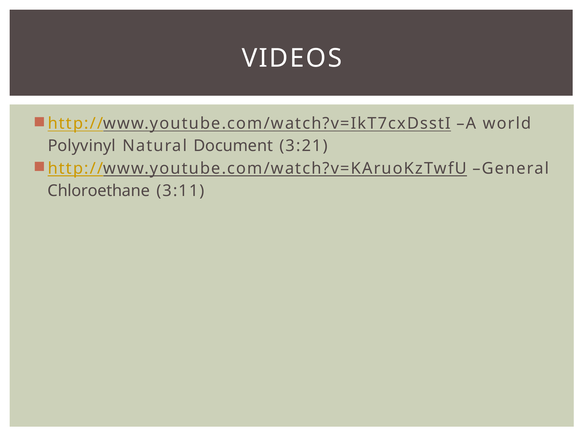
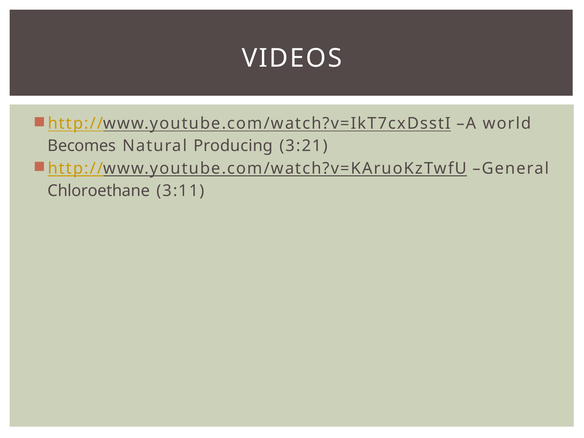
Polyvinyl: Polyvinyl -> Becomes
Document: Document -> Producing
